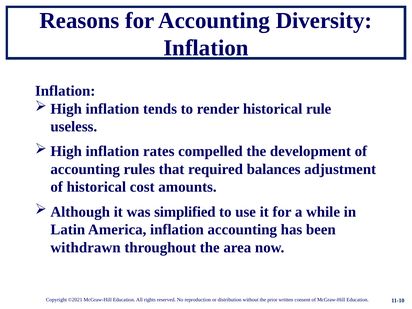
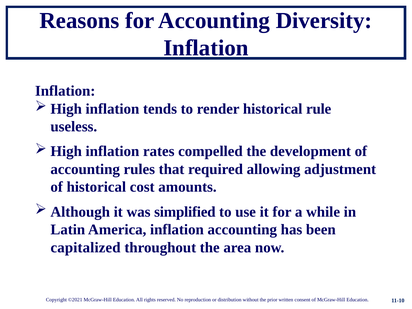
balances: balances -> allowing
withdrawn: withdrawn -> capitalized
